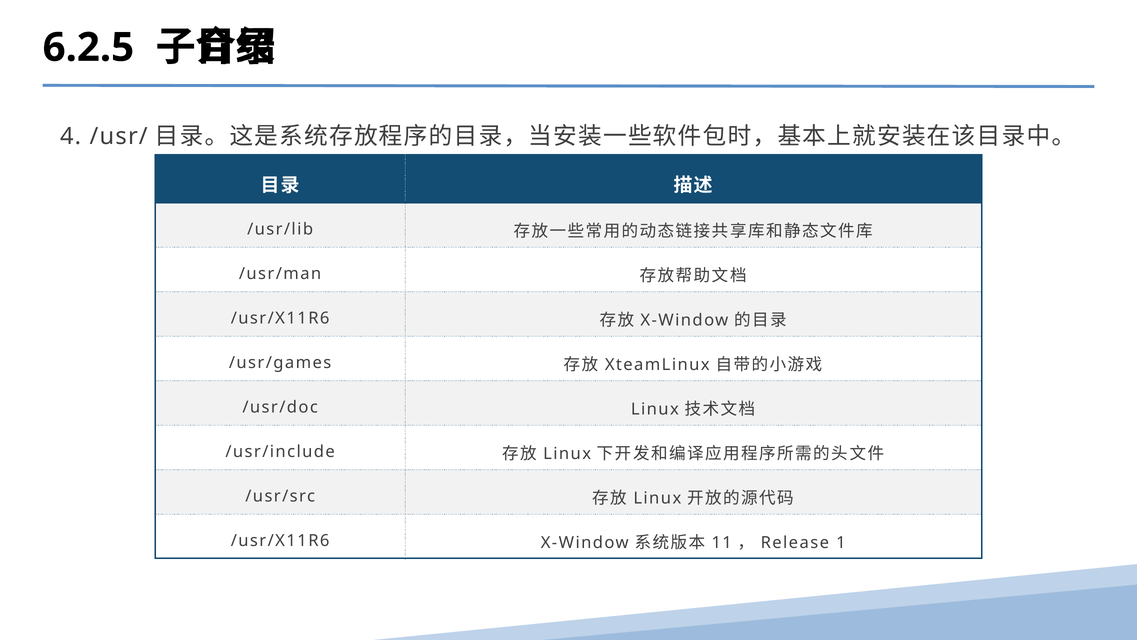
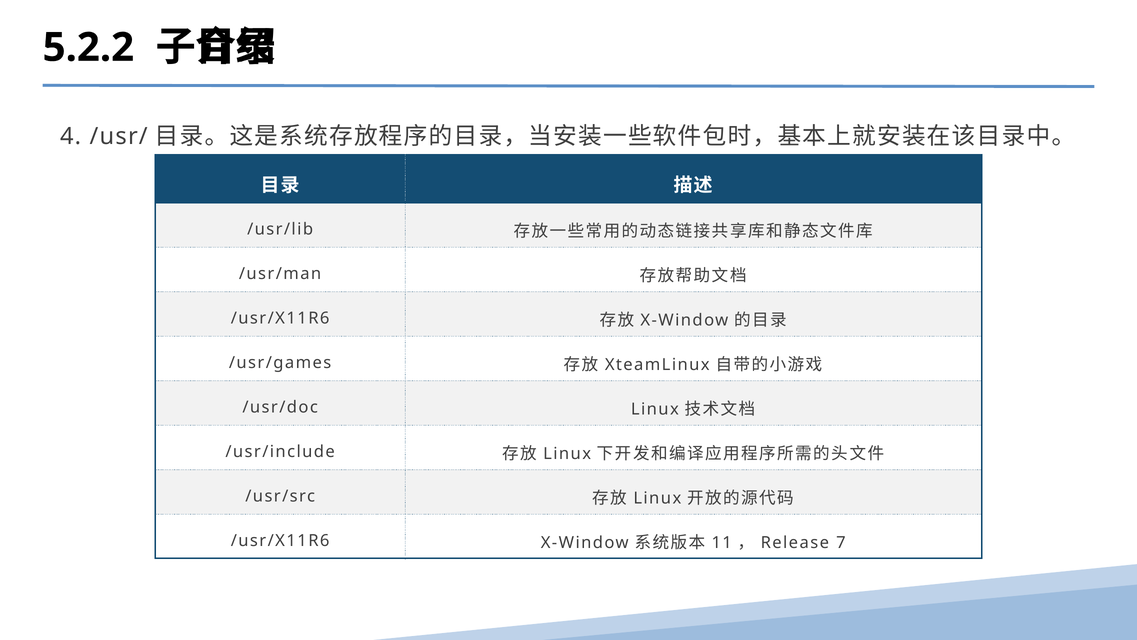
6.2.5: 6.2.5 -> 5.2.2
1: 1 -> 7
